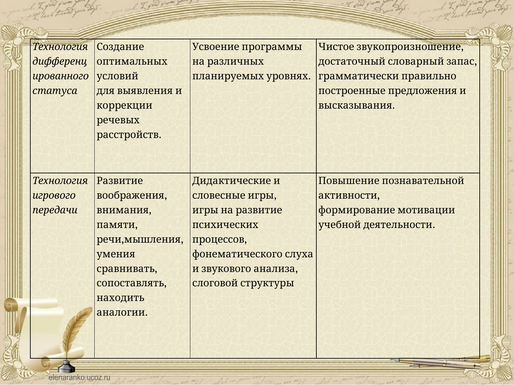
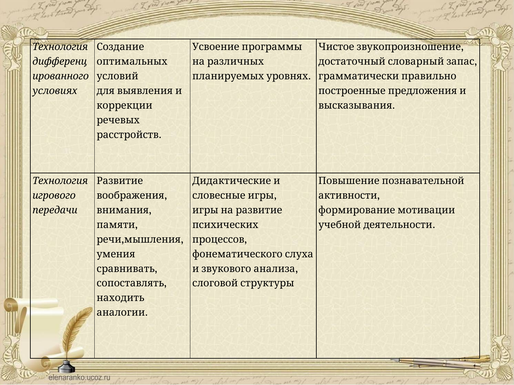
статуса: статуса -> условиях
